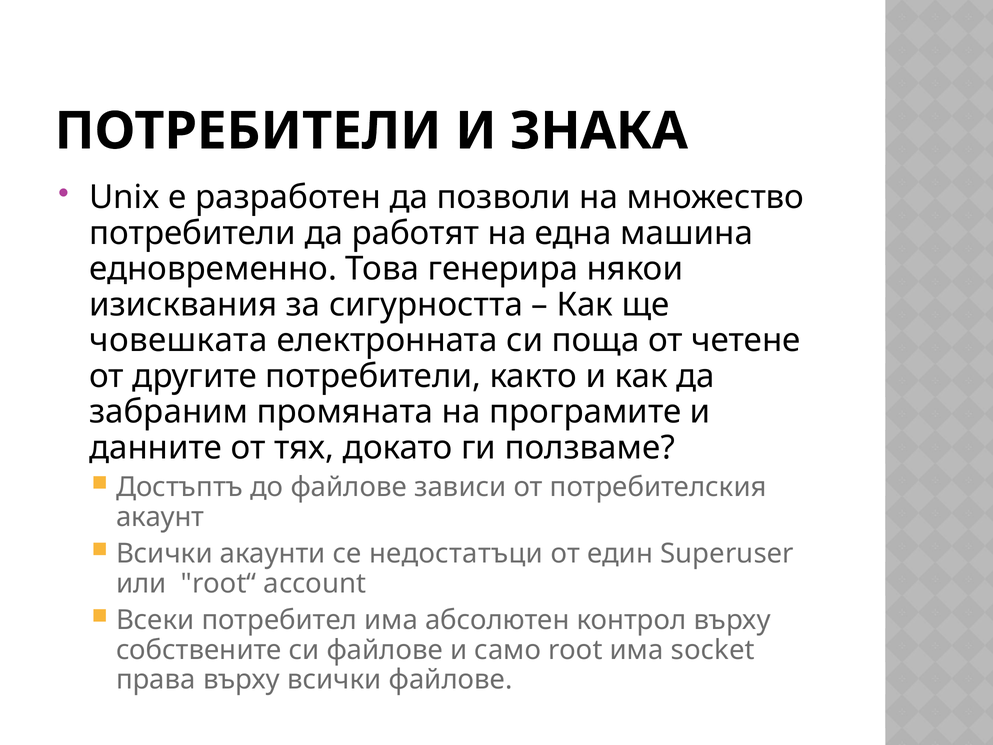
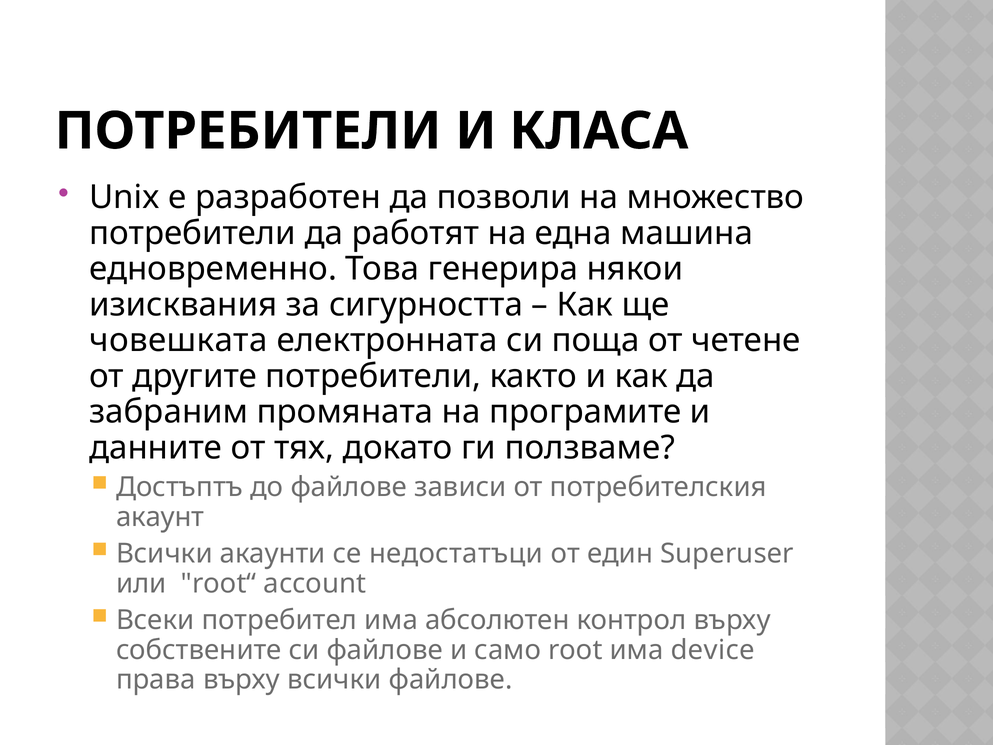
ЗНАКА: ЗНАКА -> КЛАСА
socket: socket -> device
